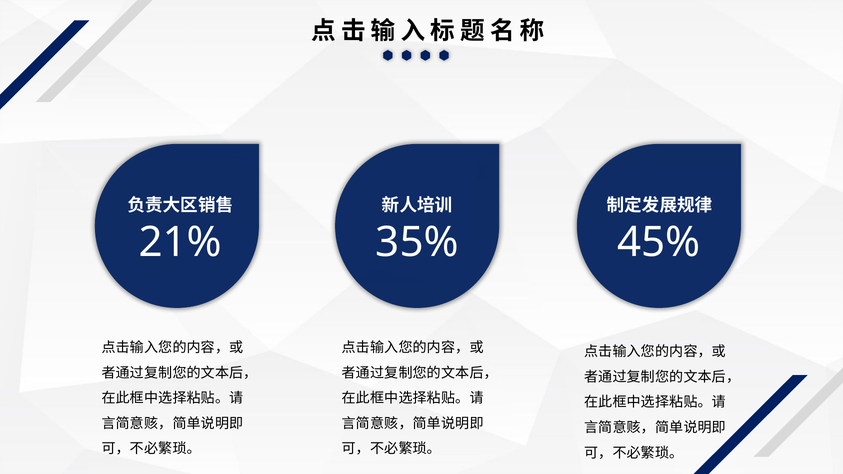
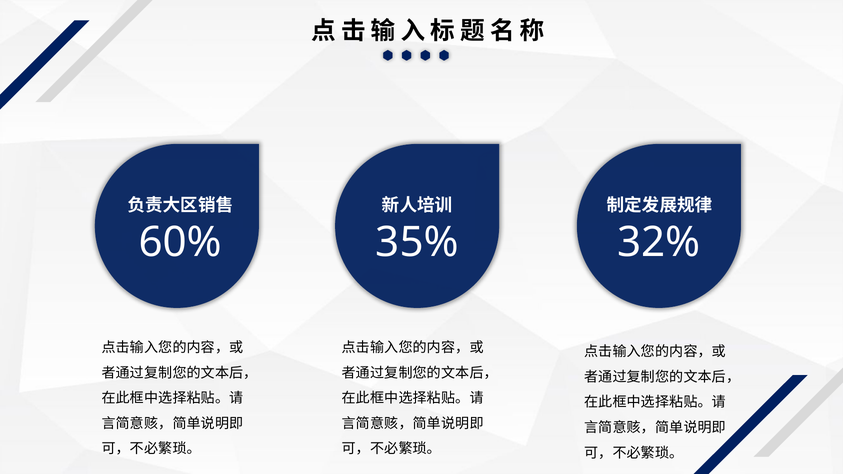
21%: 21% -> 60%
45%: 45% -> 32%
